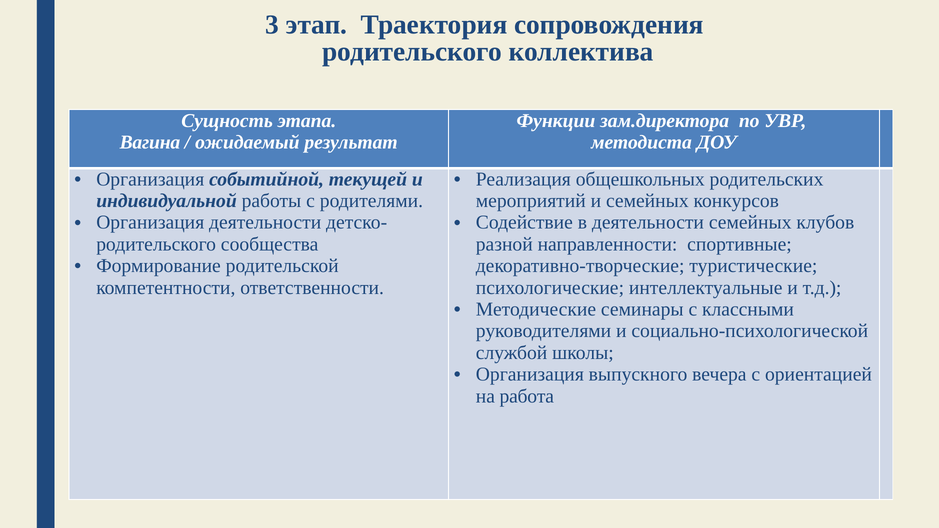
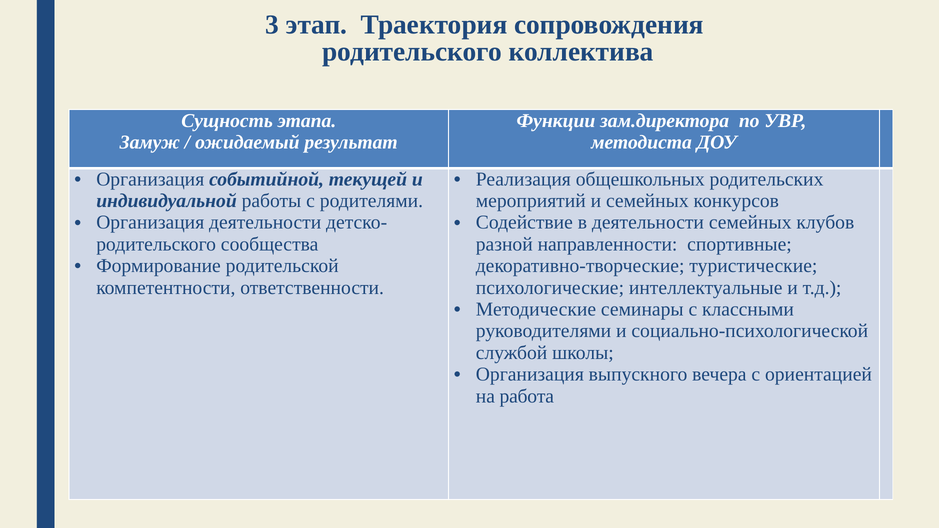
Вагина: Вагина -> Замуж
